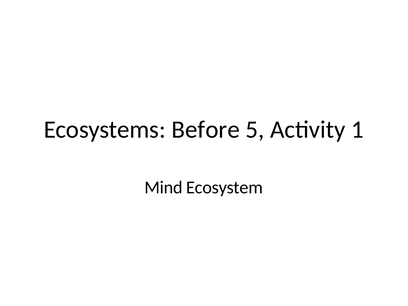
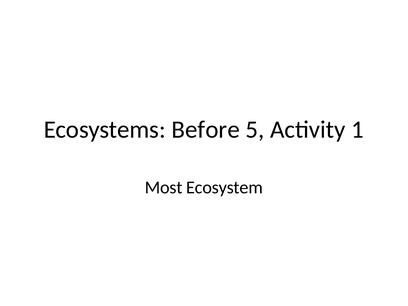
Mind: Mind -> Most
